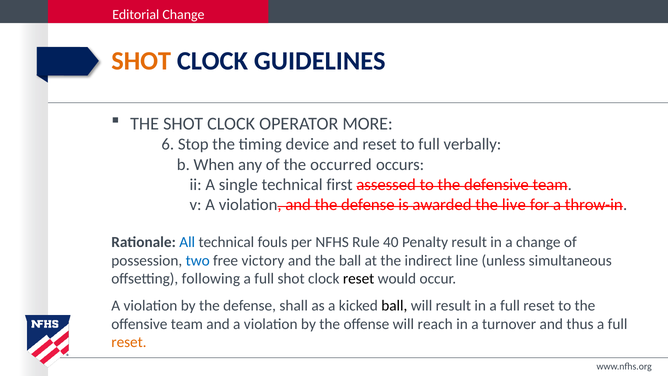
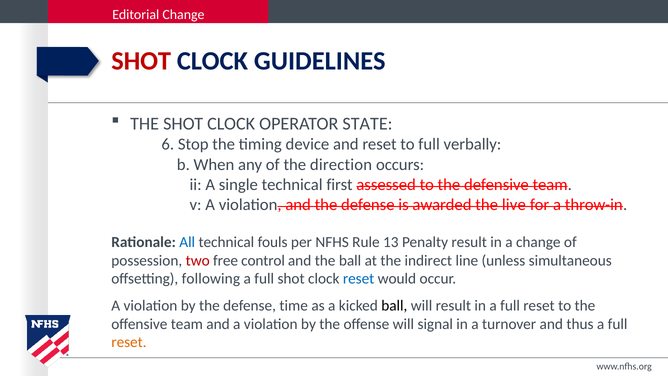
SHOT at (141, 61) colour: orange -> red
MORE: MORE -> STATE
occurred: occurred -> direction
40: 40 -> 13
two colour: blue -> red
victory: victory -> control
reset at (359, 279) colour: black -> blue
shall: shall -> time
reach: reach -> signal
